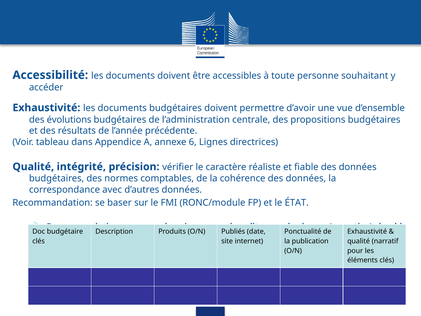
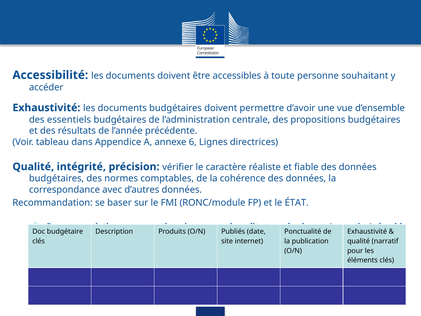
évolutions: évolutions -> essentiels
